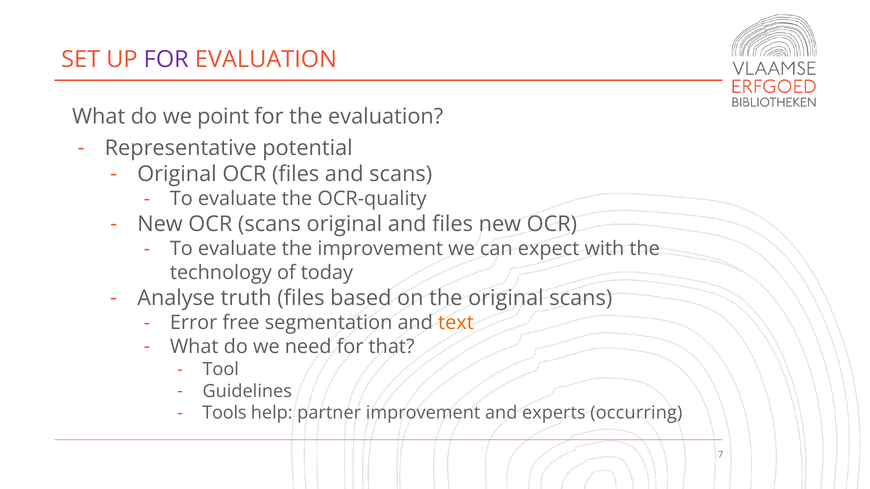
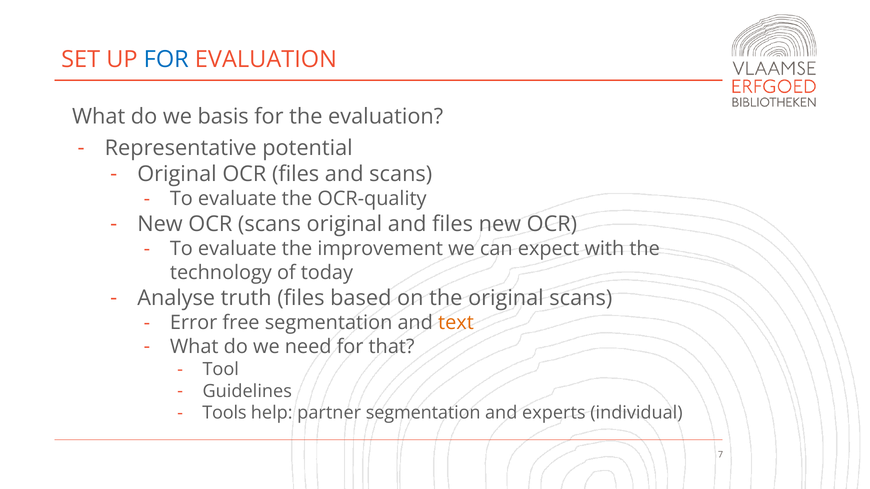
FOR at (166, 59) colour: purple -> blue
point: point -> basis
partner improvement: improvement -> segmentation
occurring: occurring -> individual
